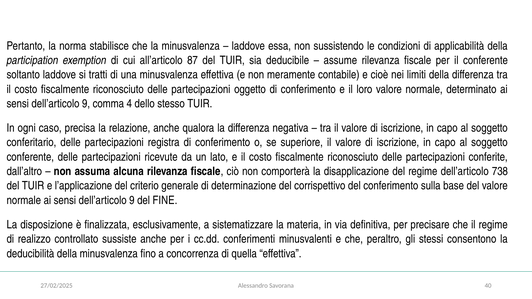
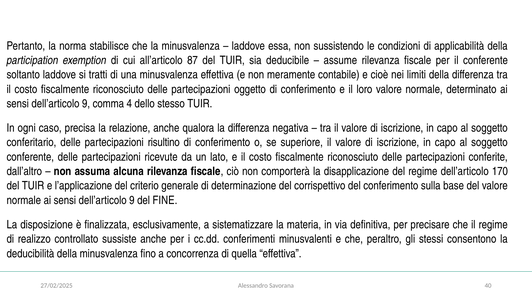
registra: registra -> risultino
738: 738 -> 170
